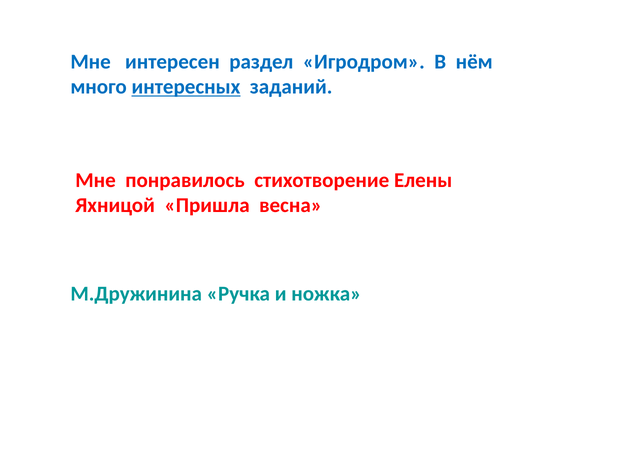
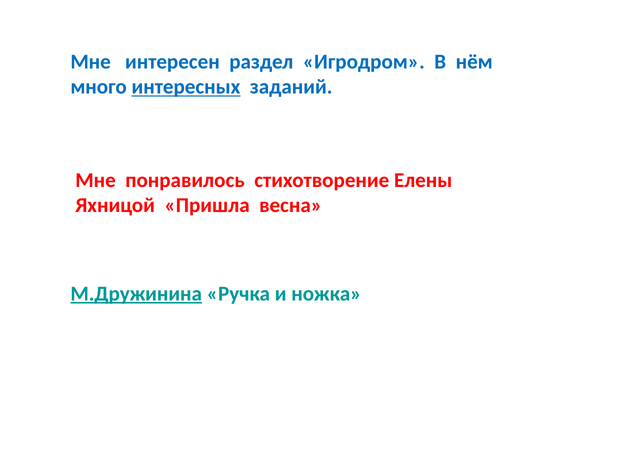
М.Дружинина underline: none -> present
